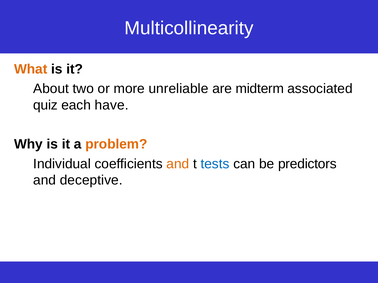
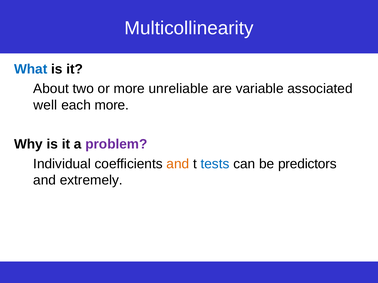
What colour: orange -> blue
midterm: midterm -> variable
quiz: quiz -> well
each have: have -> more
problem colour: orange -> purple
deceptive: deceptive -> extremely
